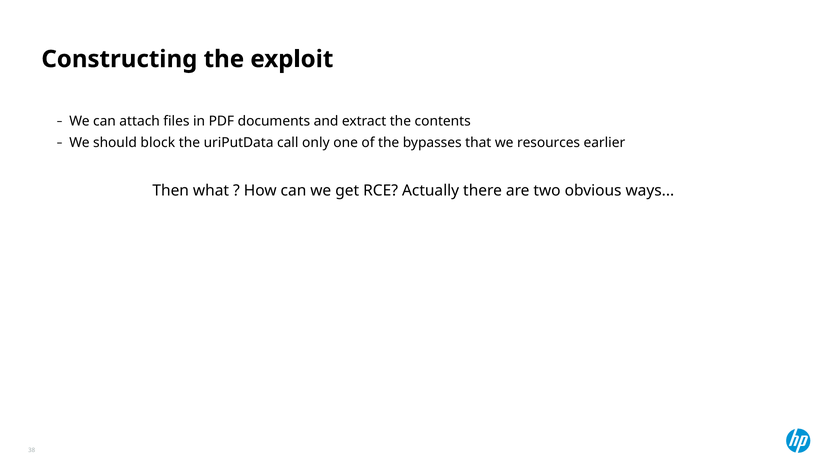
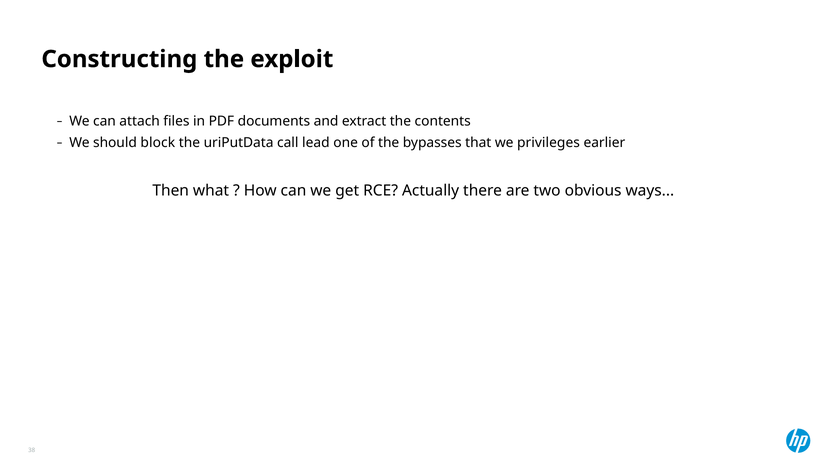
only: only -> lead
resources: resources -> privileges
